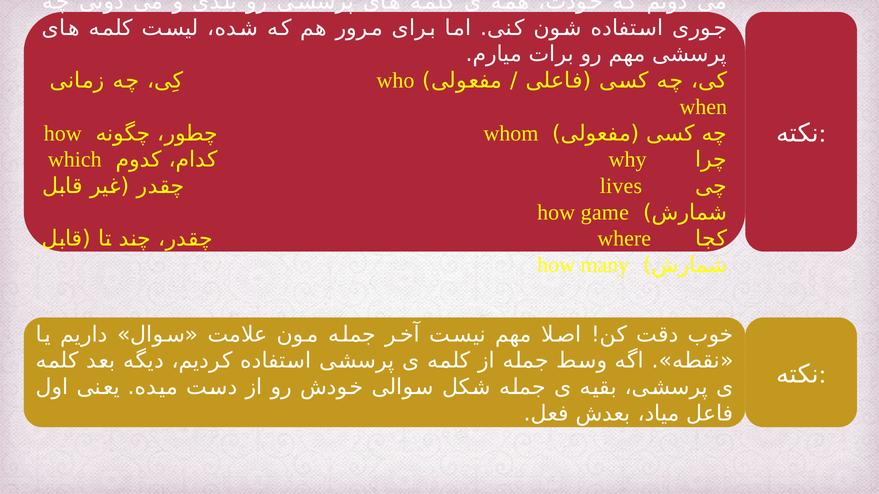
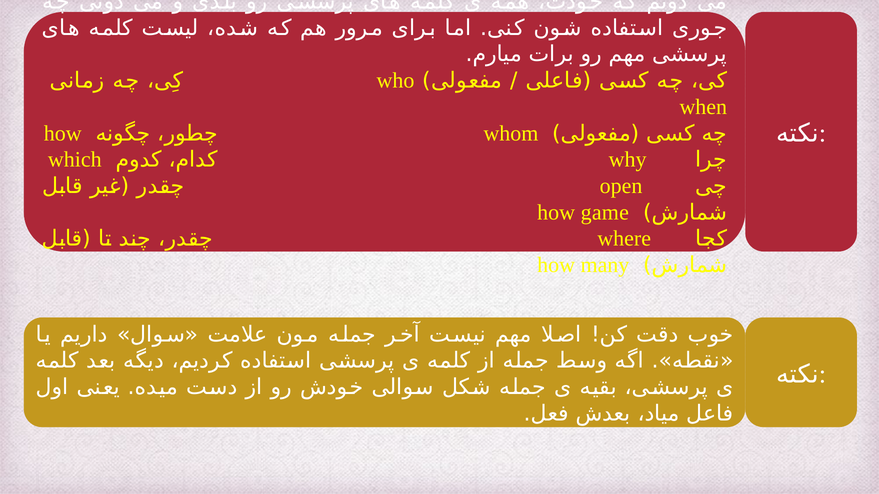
lives: lives -> open
